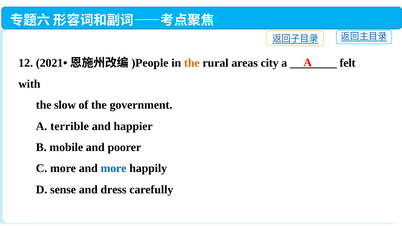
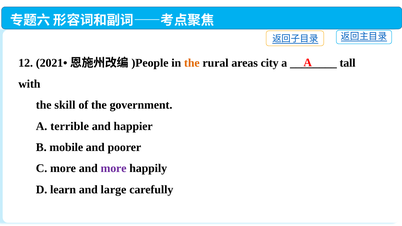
felt: felt -> tall
slow: slow -> skill
more at (114, 169) colour: blue -> purple
sense: sense -> learn
dress: dress -> large
